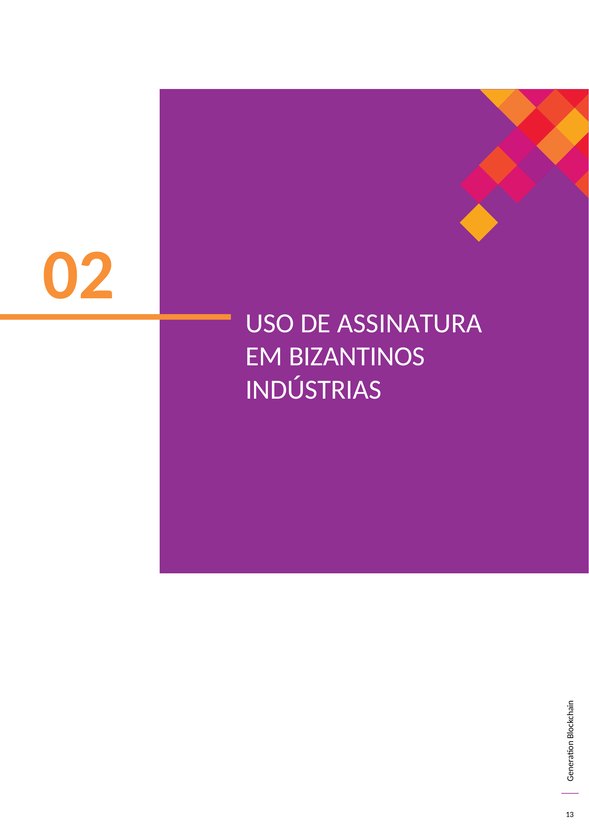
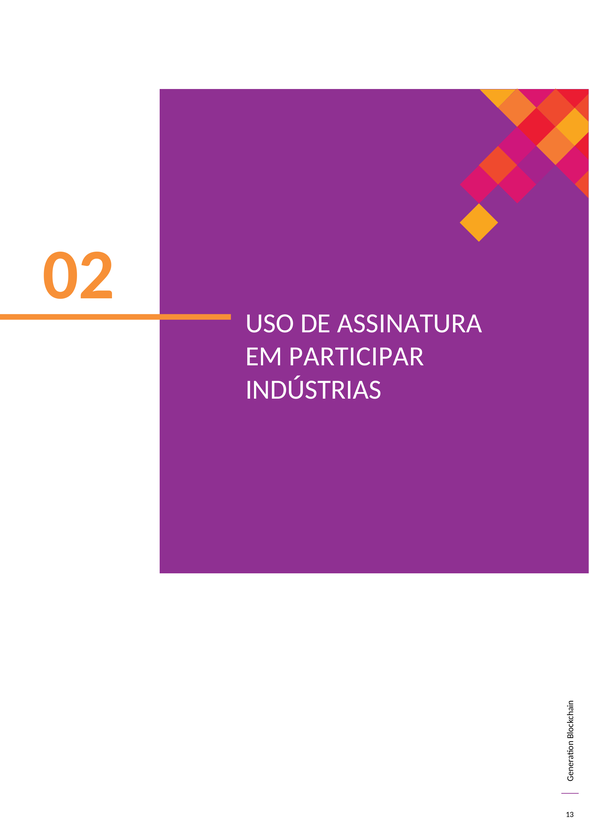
BIZANTINOS: BIZANTINOS -> PARTICIPAR
